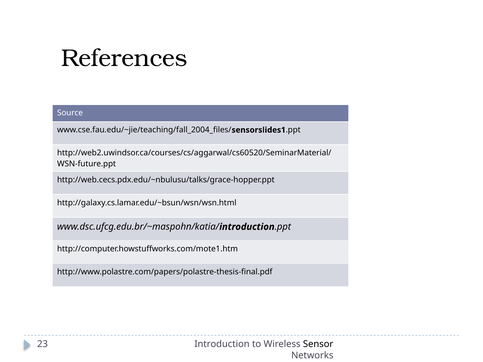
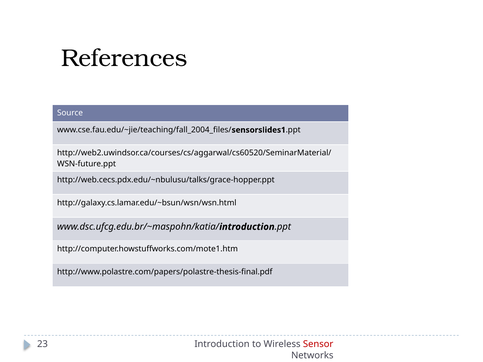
Sensor colour: black -> red
